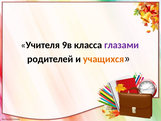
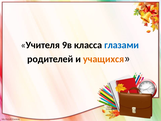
глазами colour: purple -> blue
